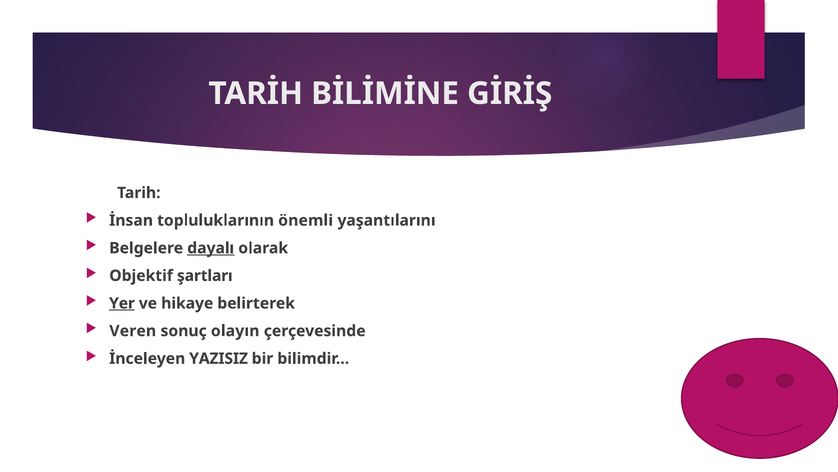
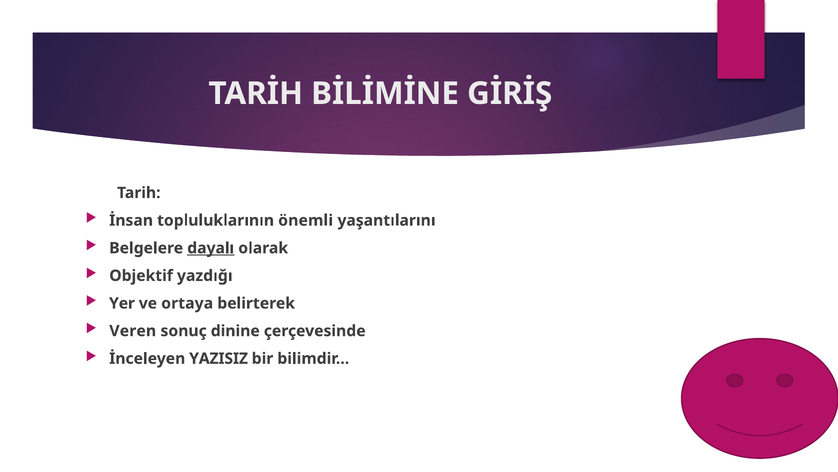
şartları: şartları -> yazdığı
Yer underline: present -> none
hikaye: hikaye -> ortaya
olayın: olayın -> dinine
